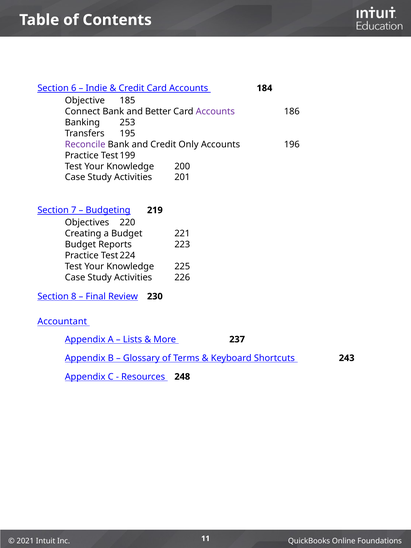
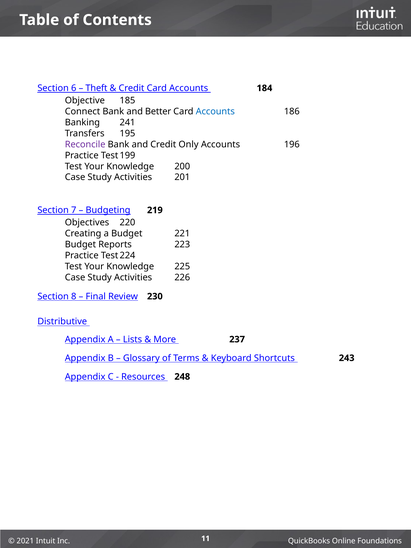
Indie: Indie -> Theft
Accounts at (215, 112) colour: purple -> blue
253: 253 -> 241
Accountant: Accountant -> Distributive
